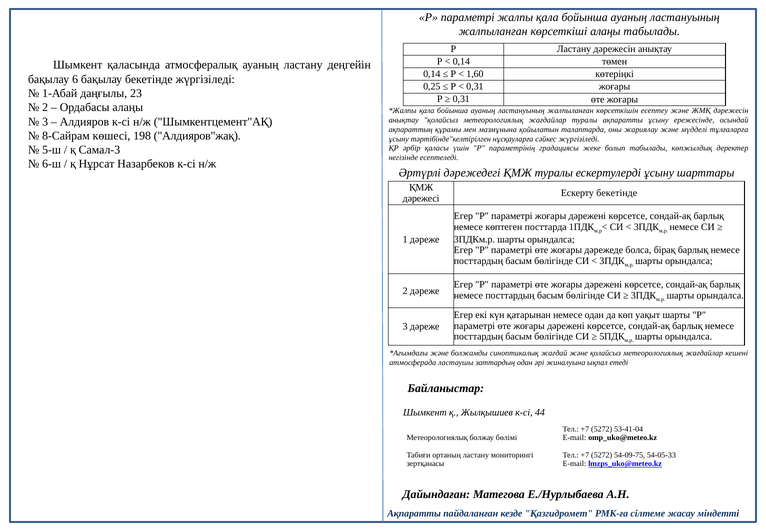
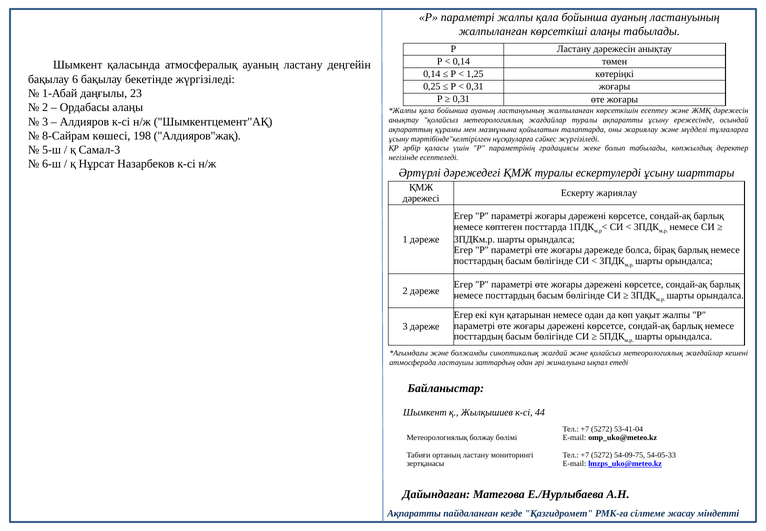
1,60: 1,60 -> 1,25
Ескерту бекетінде: бекетінде -> жариялау
уақыт шарты: шарты -> жалпы
